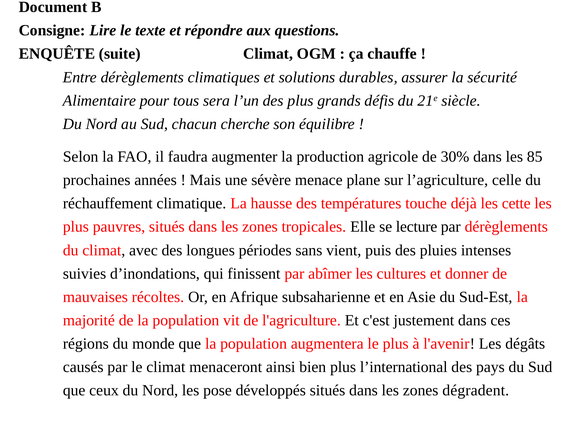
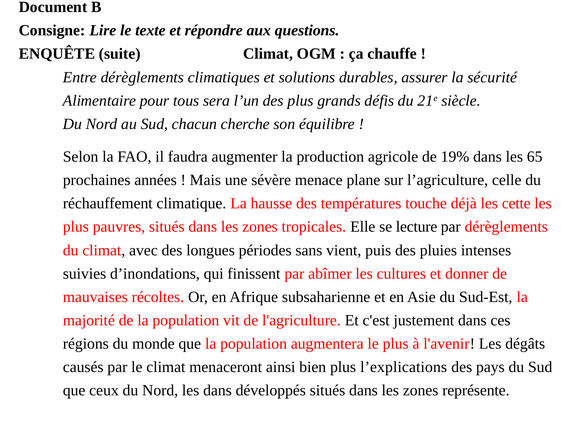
30%: 30% -> 19%
85: 85 -> 65
l’international: l’international -> l’explications
les pose: pose -> dans
dégradent: dégradent -> représente
